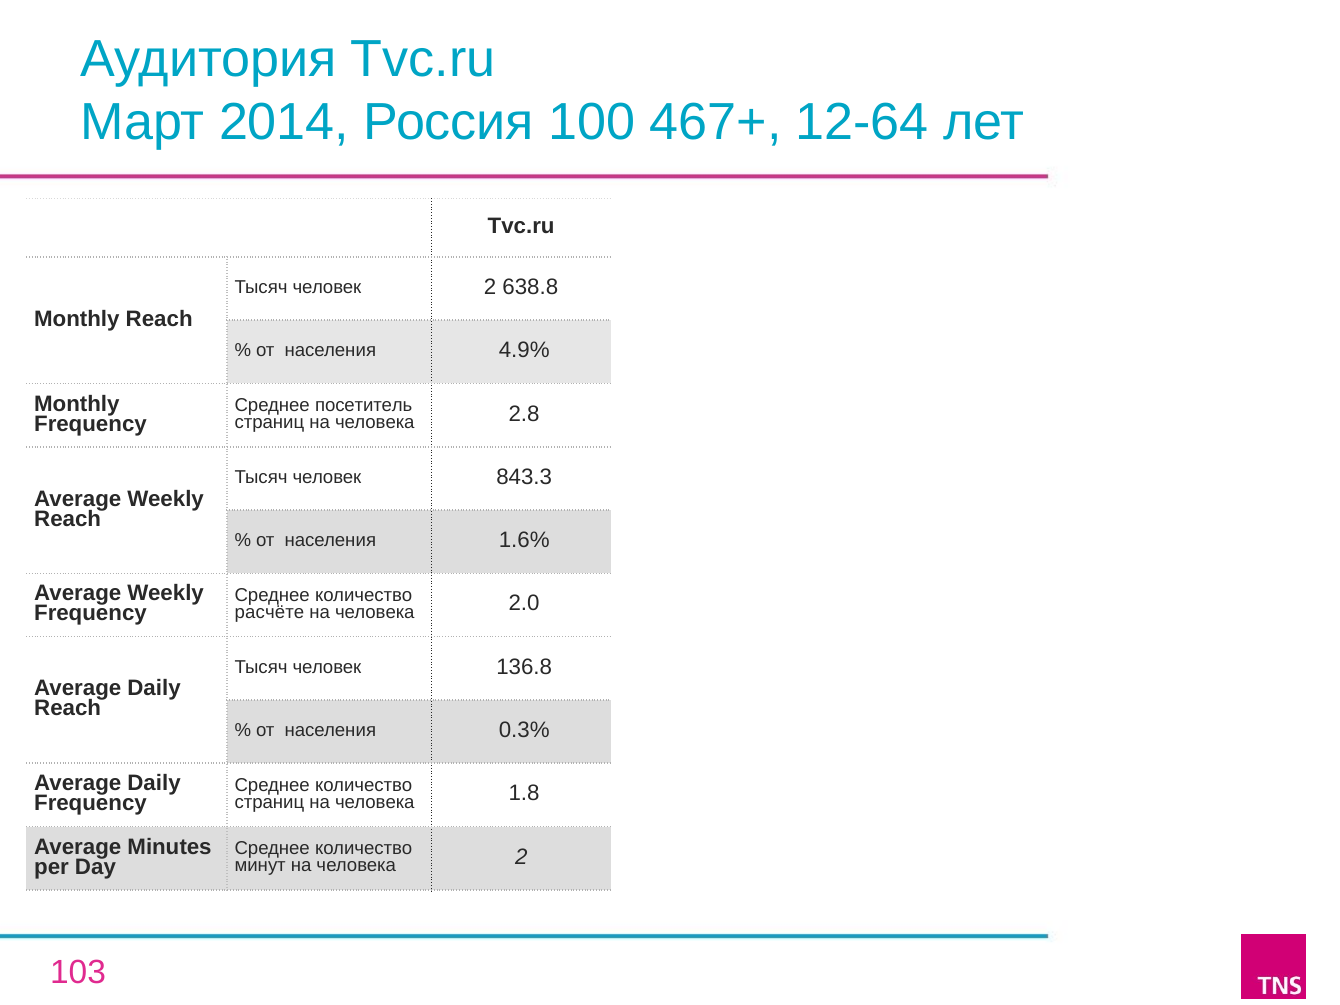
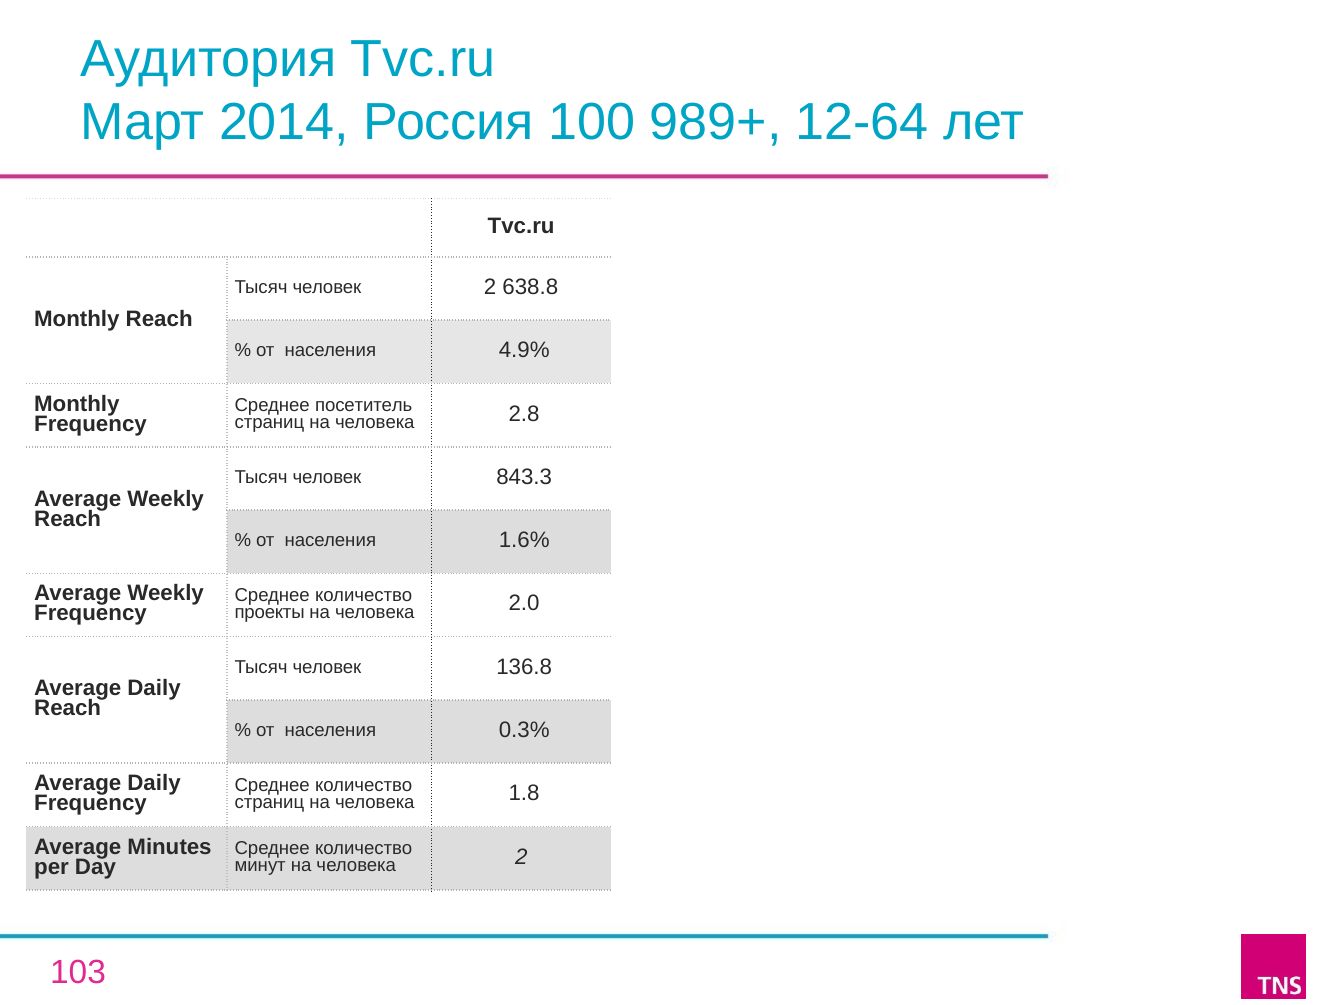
467+: 467+ -> 989+
расчёте: расчёте -> проекты
